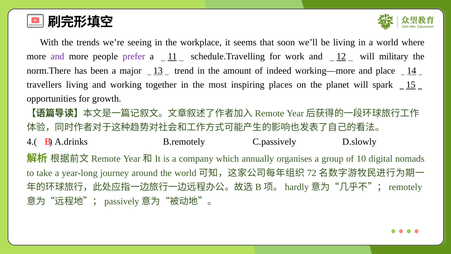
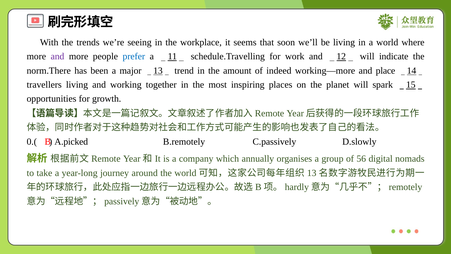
prefer colour: purple -> blue
military: military -> indicate
4.(: 4.( -> 0.(
A.drinks: A.drinks -> A.picked
10: 10 -> 56
72 at (312, 173): 72 -> 13
